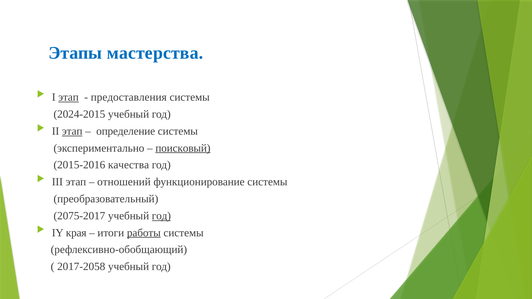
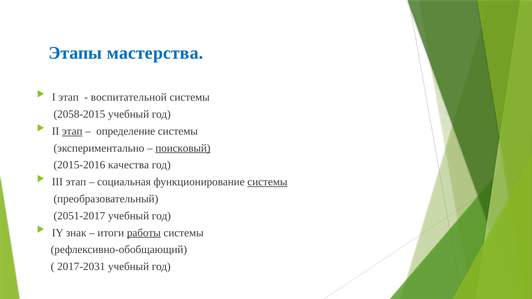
этап at (69, 97) underline: present -> none
предоставления: предоставления -> воспитательной
2024-2015: 2024-2015 -> 2058-2015
отношений: отношений -> социальная
системы at (267, 182) underline: none -> present
2075-2017: 2075-2017 -> 2051-2017
год at (161, 216) underline: present -> none
края: края -> знак
2017-2058: 2017-2058 -> 2017-2031
